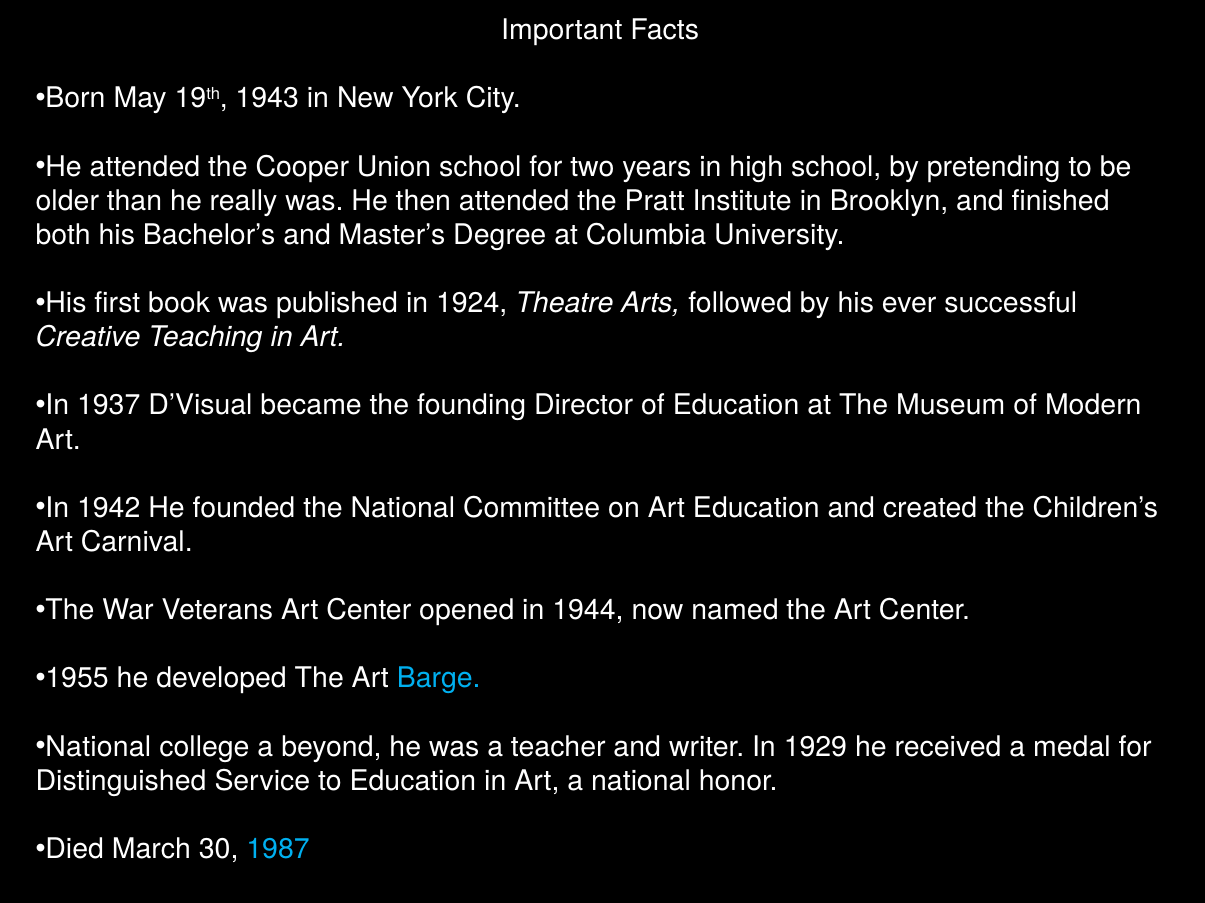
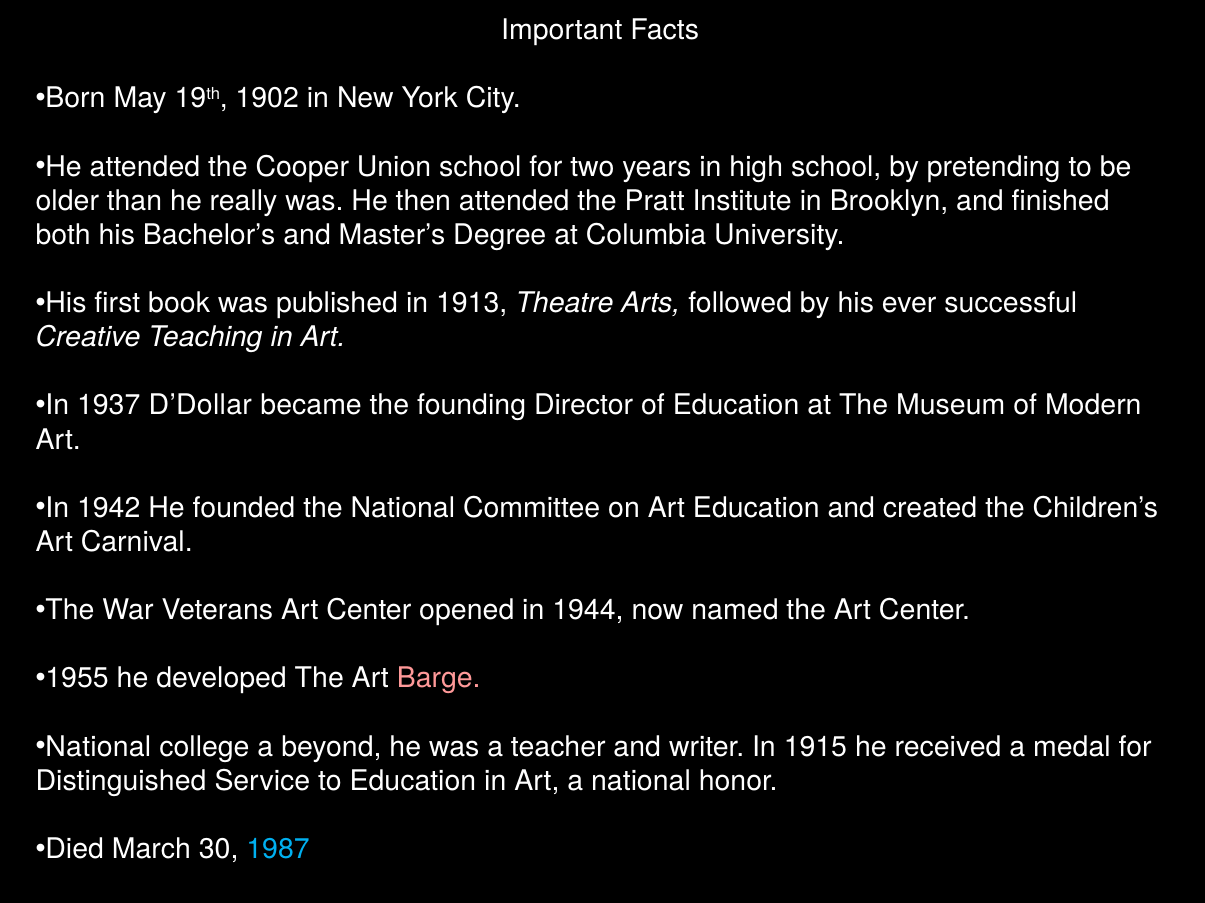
1943: 1943 -> 1902
1924: 1924 -> 1913
D’Visual: D’Visual -> D’Dollar
Barge colour: light blue -> pink
1929: 1929 -> 1915
